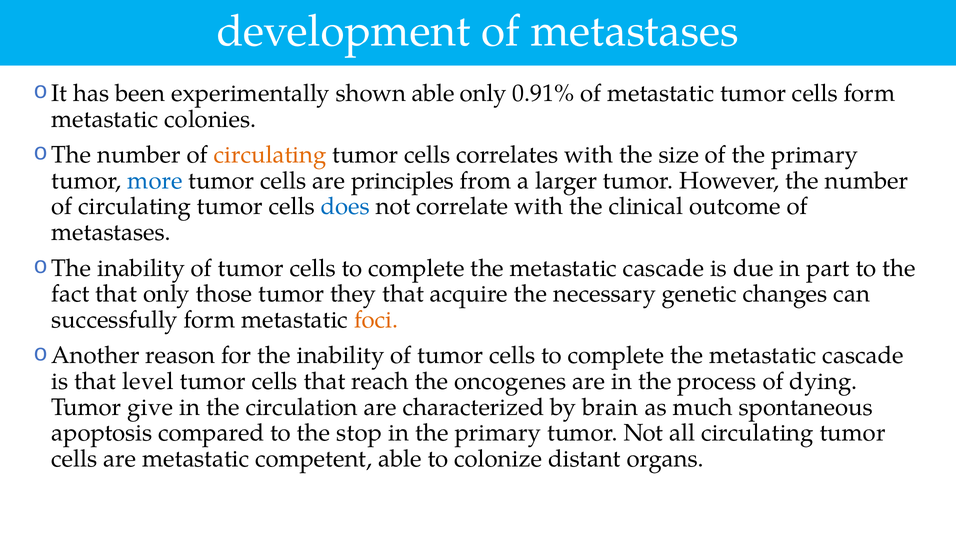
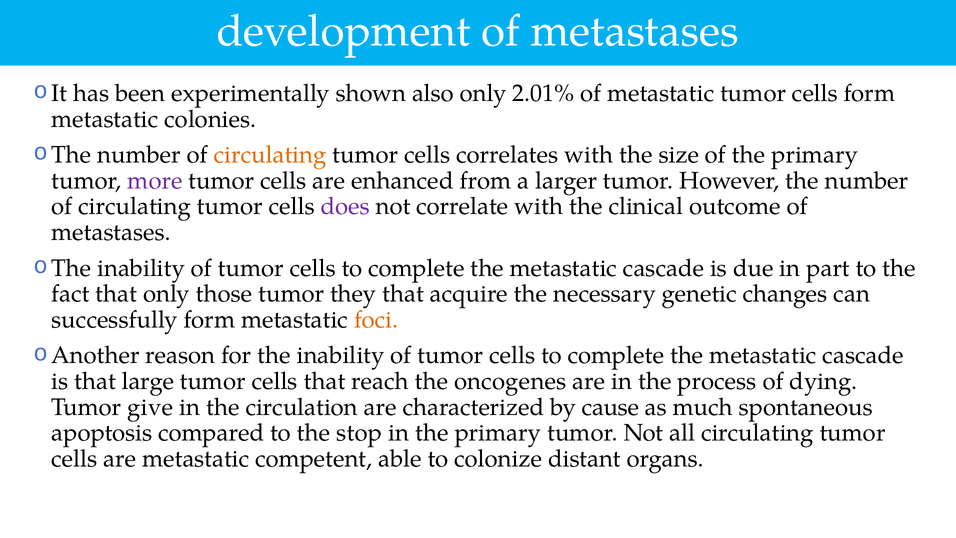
shown able: able -> also
0.91%: 0.91% -> 2.01%
more colour: blue -> purple
principles: principles -> enhanced
does colour: blue -> purple
level: level -> large
brain: brain -> cause
